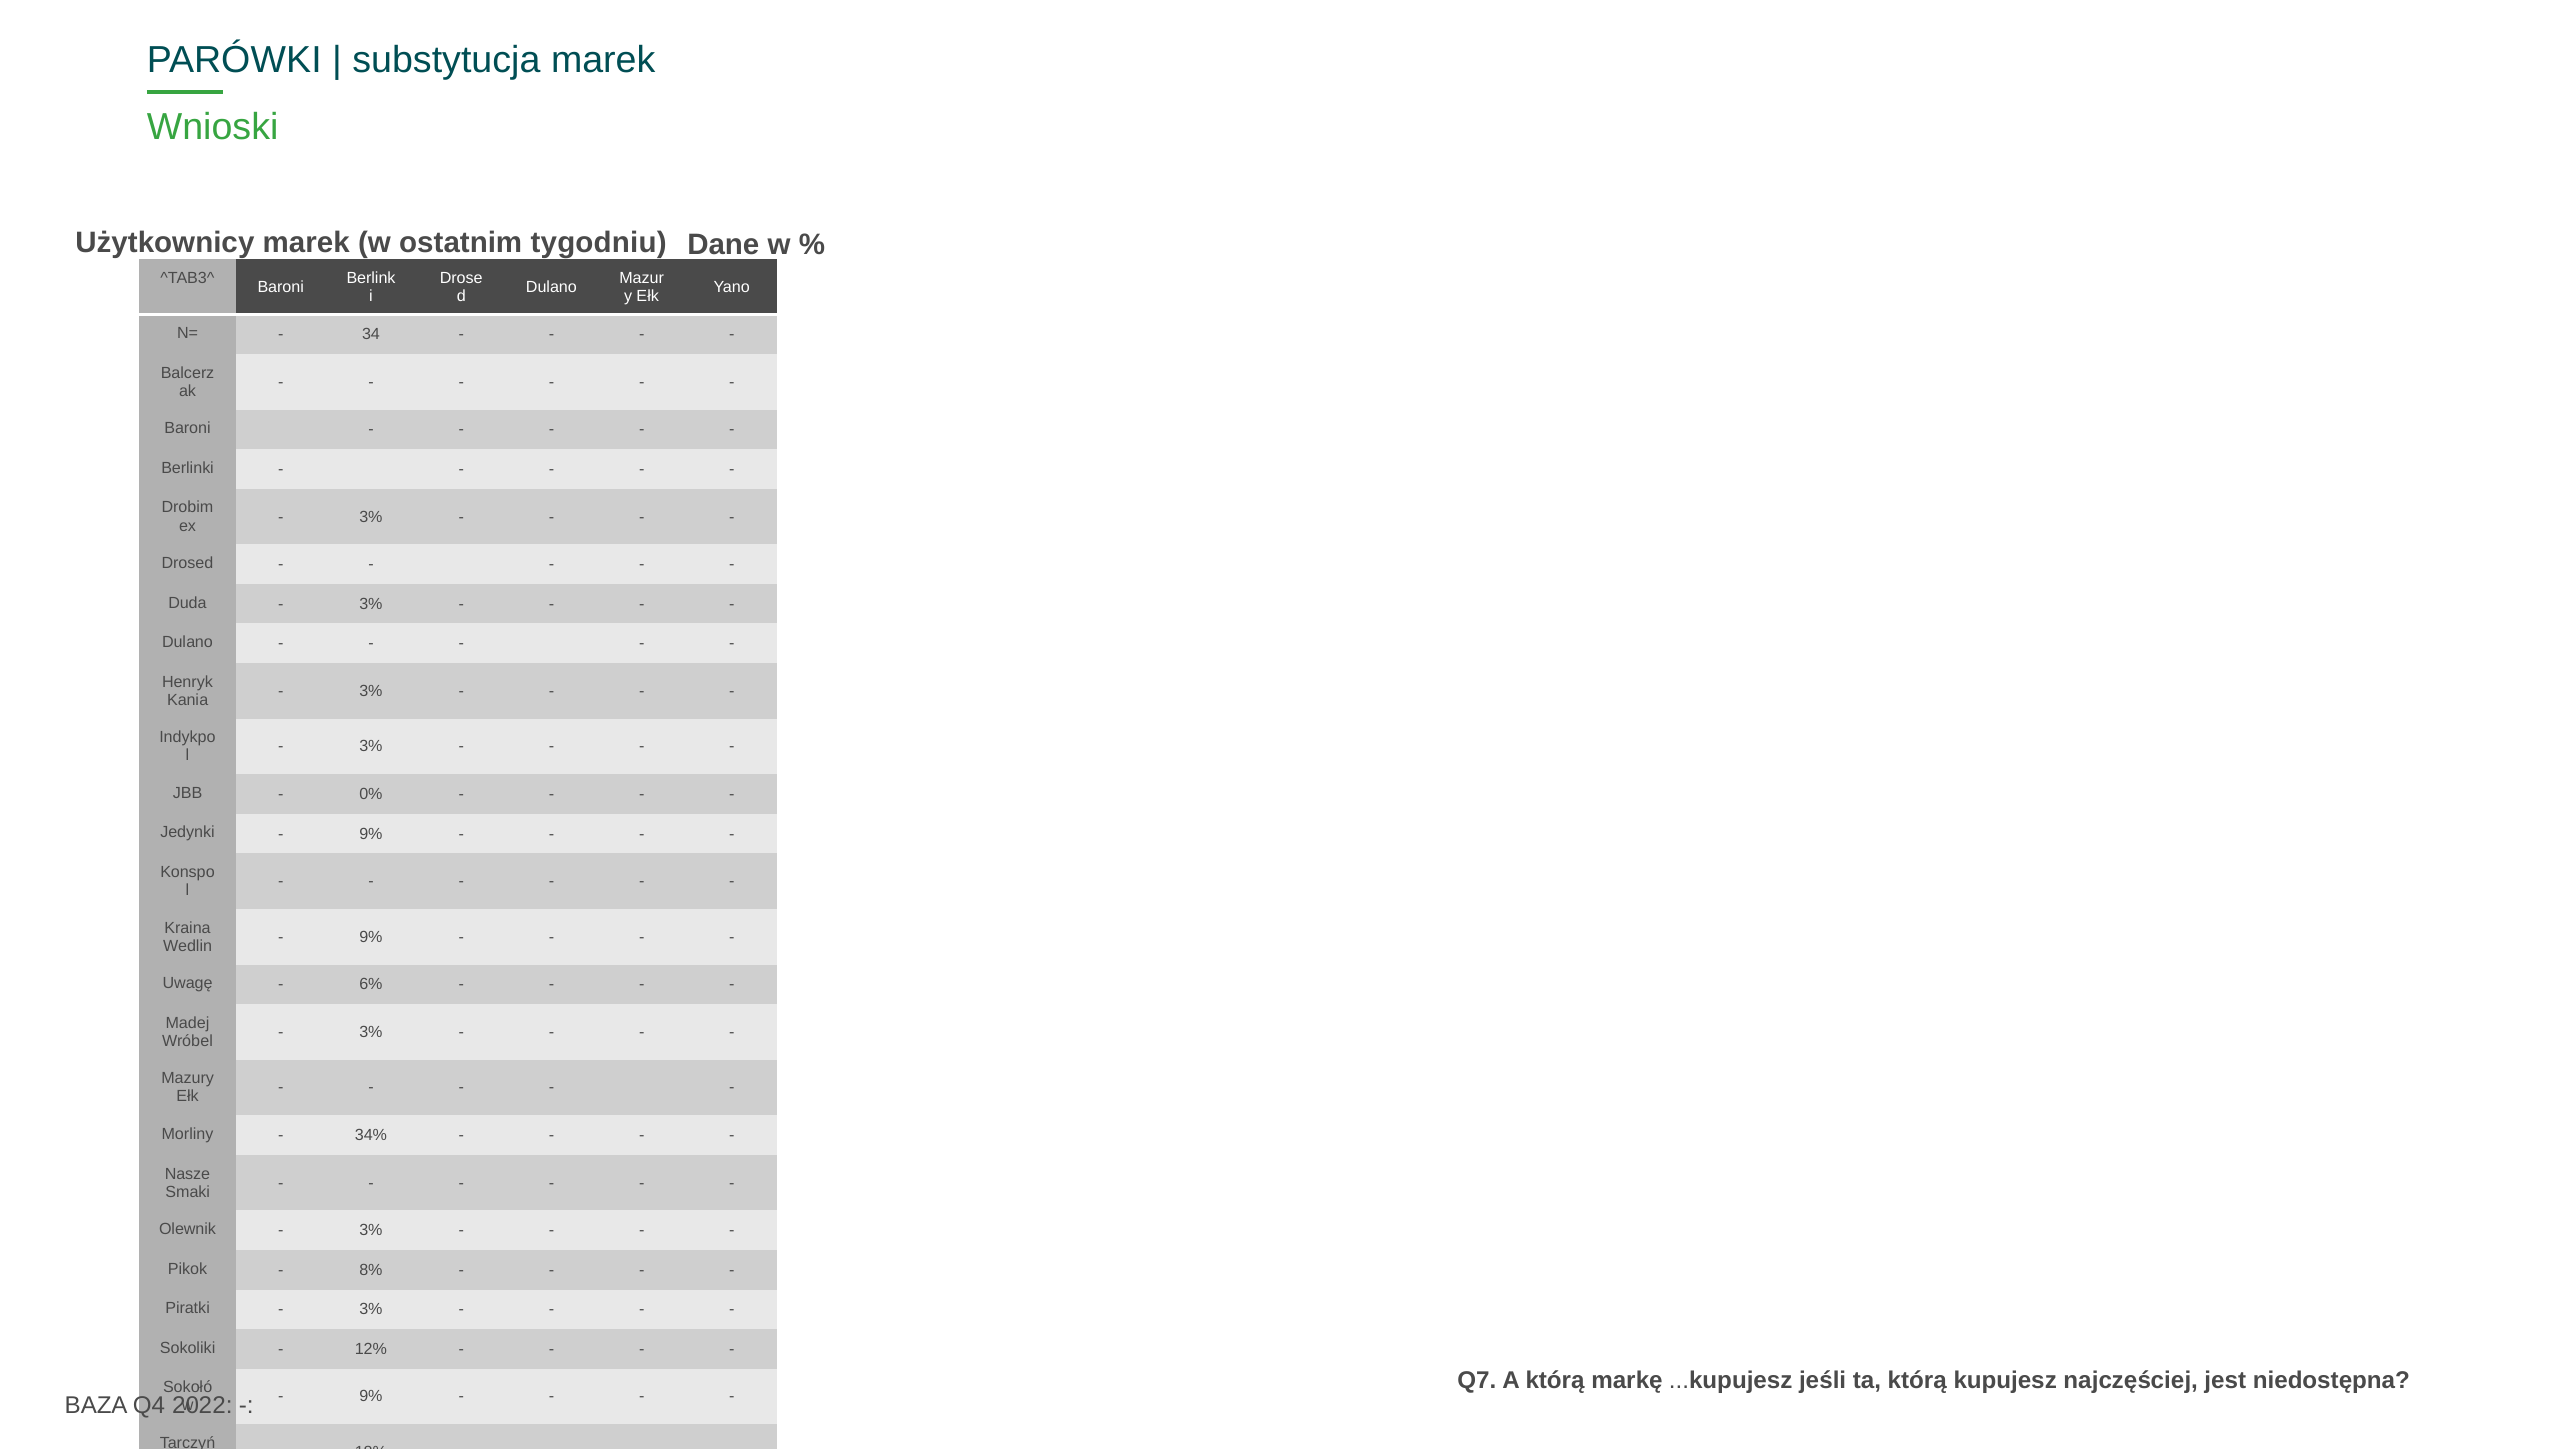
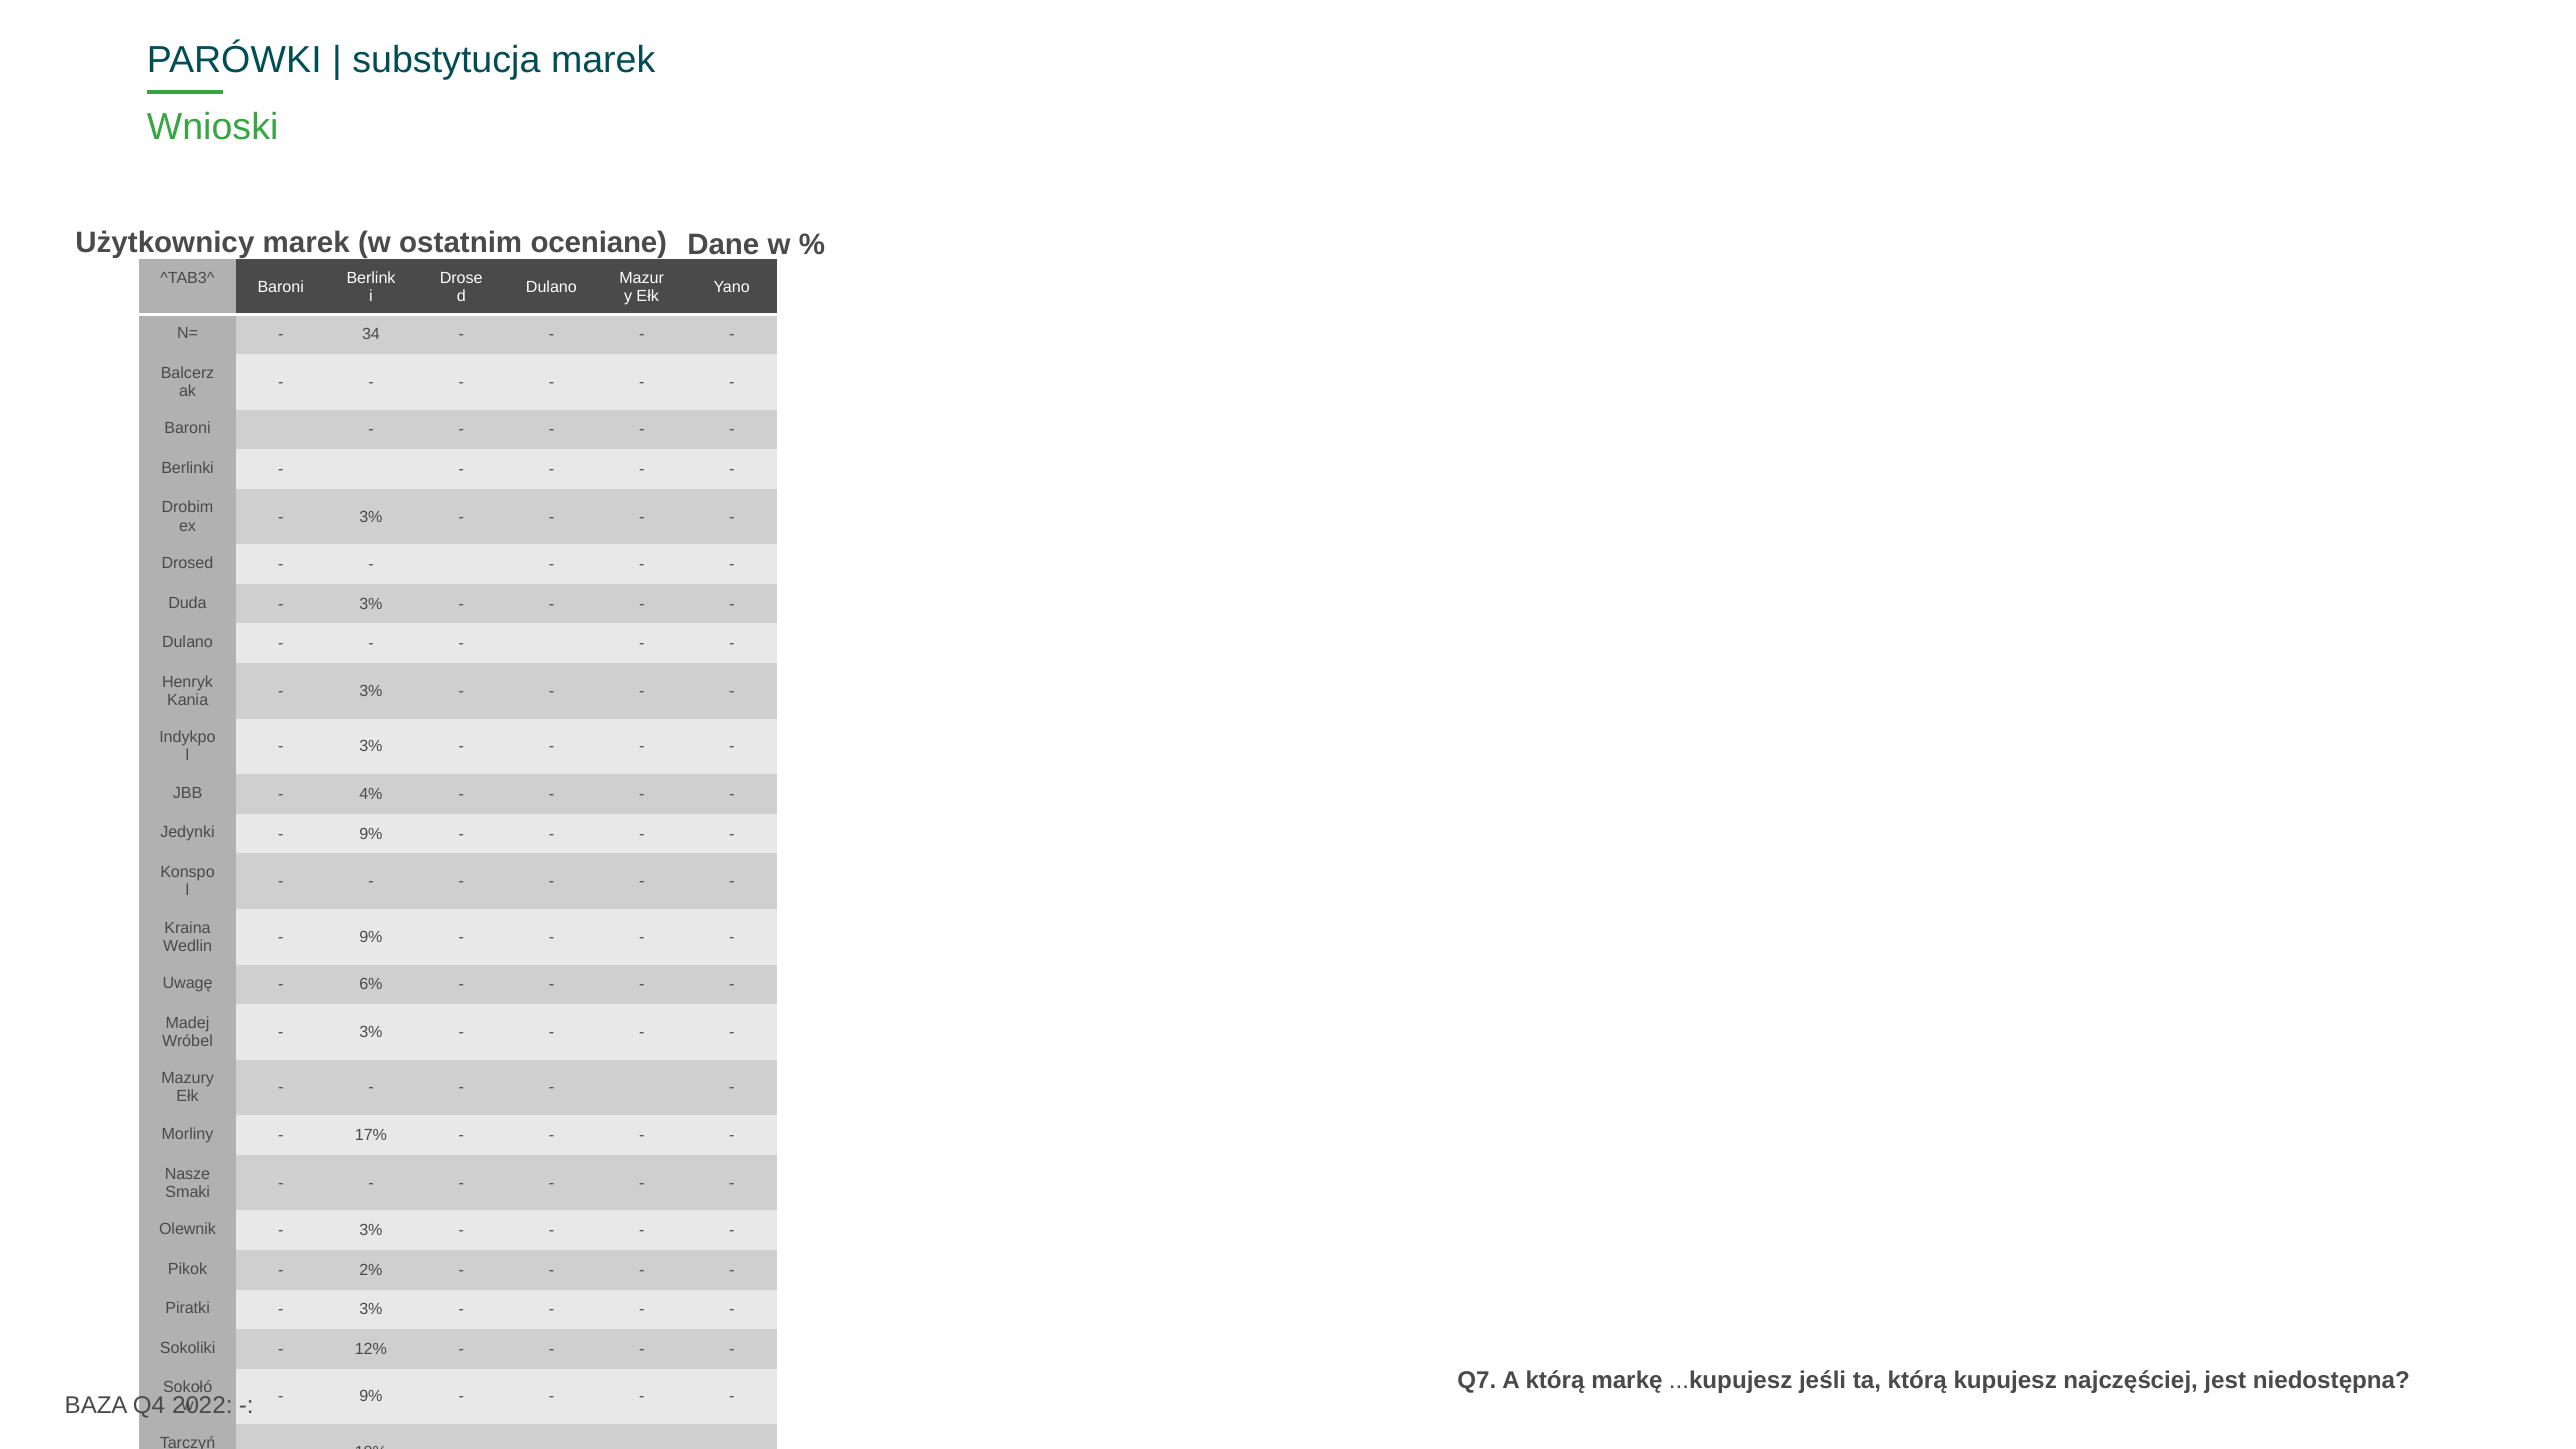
tygodniu: tygodniu -> oceniane
0%: 0% -> 4%
34%: 34% -> 17%
8%: 8% -> 2%
